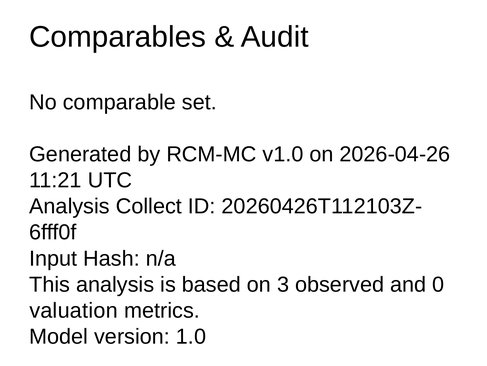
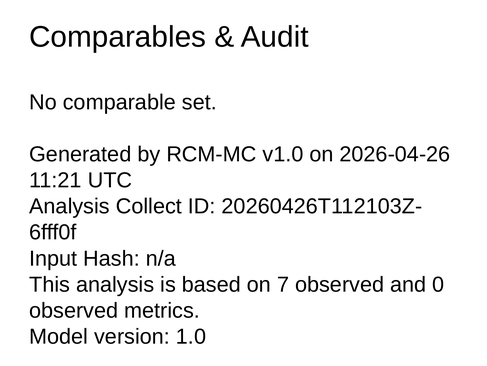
3: 3 -> 7
valuation at (74, 310): valuation -> observed
